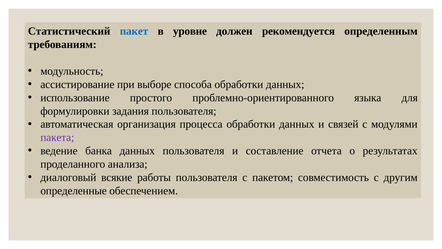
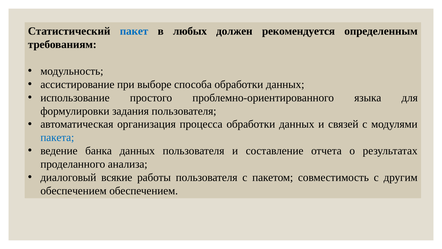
уровне: уровне -> любых
пакета colour: purple -> blue
определенные at (74, 190): определенные -> обеспечением
